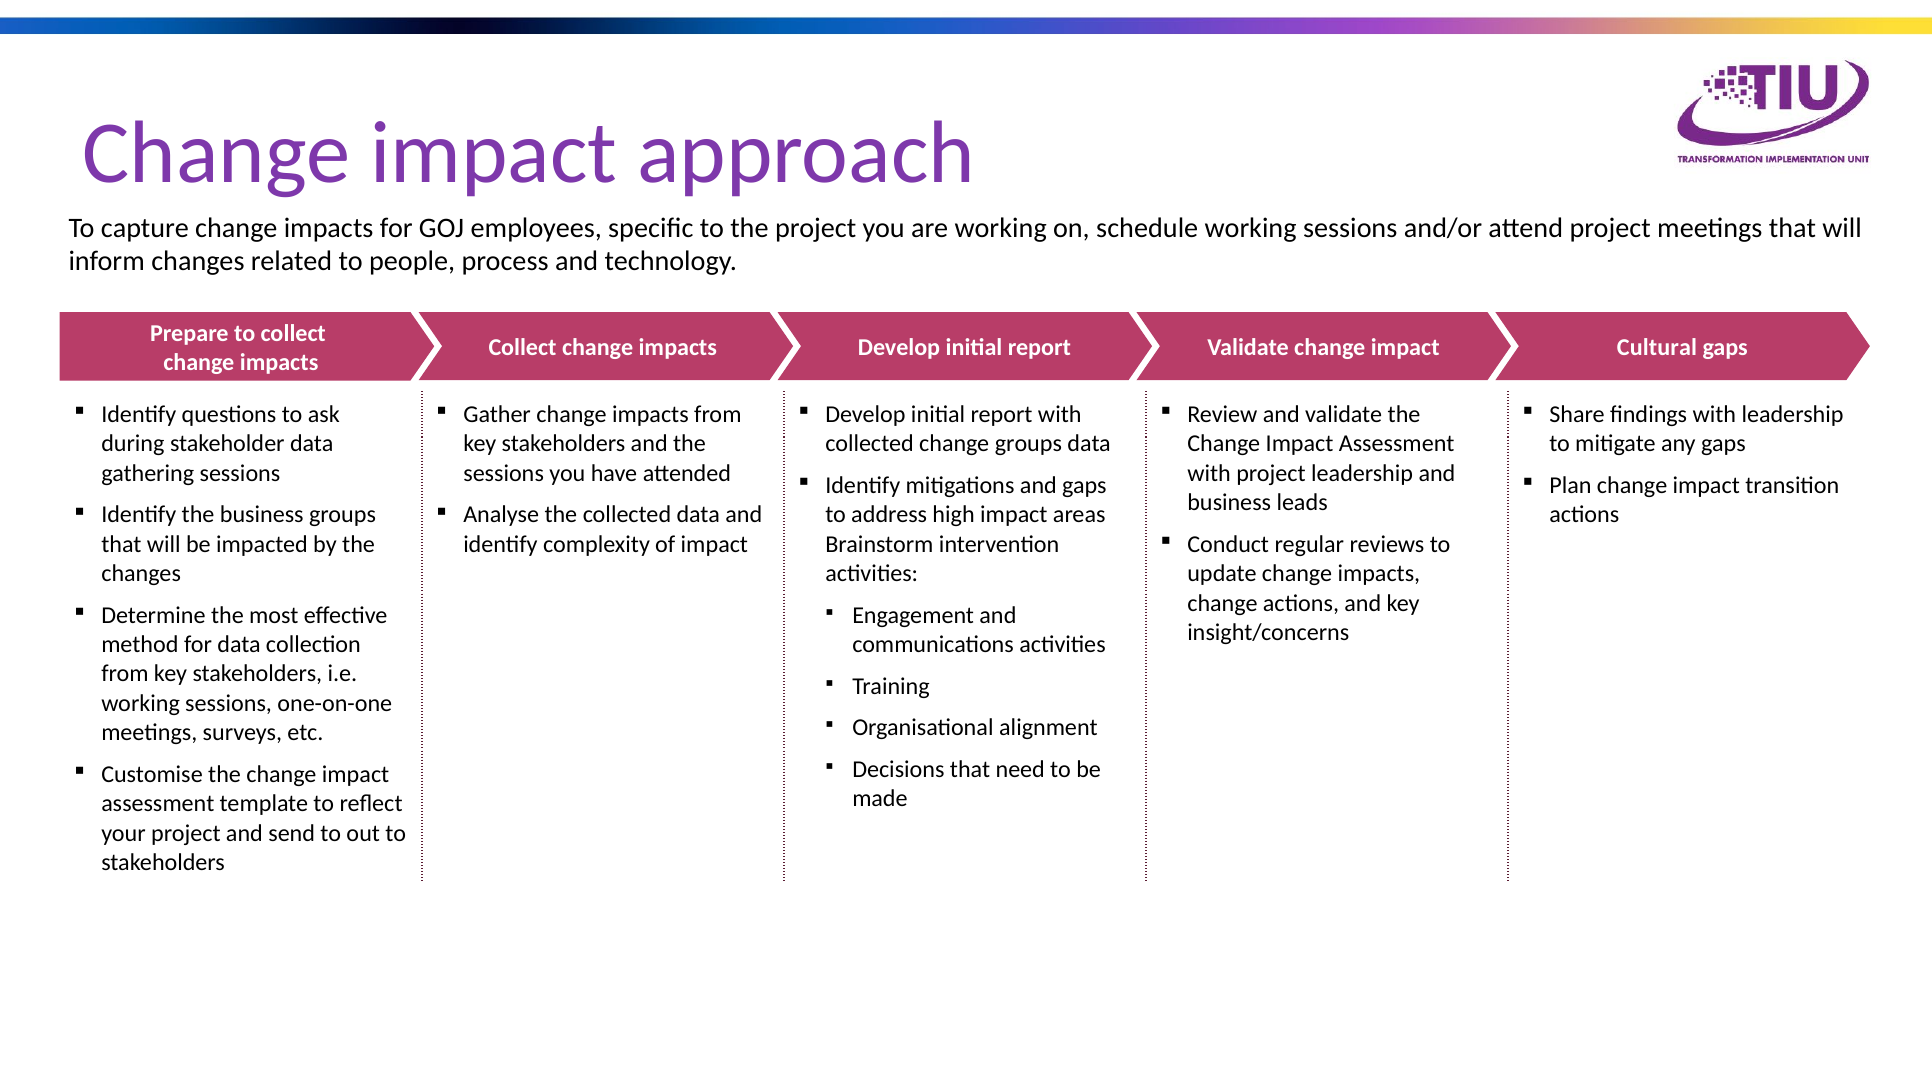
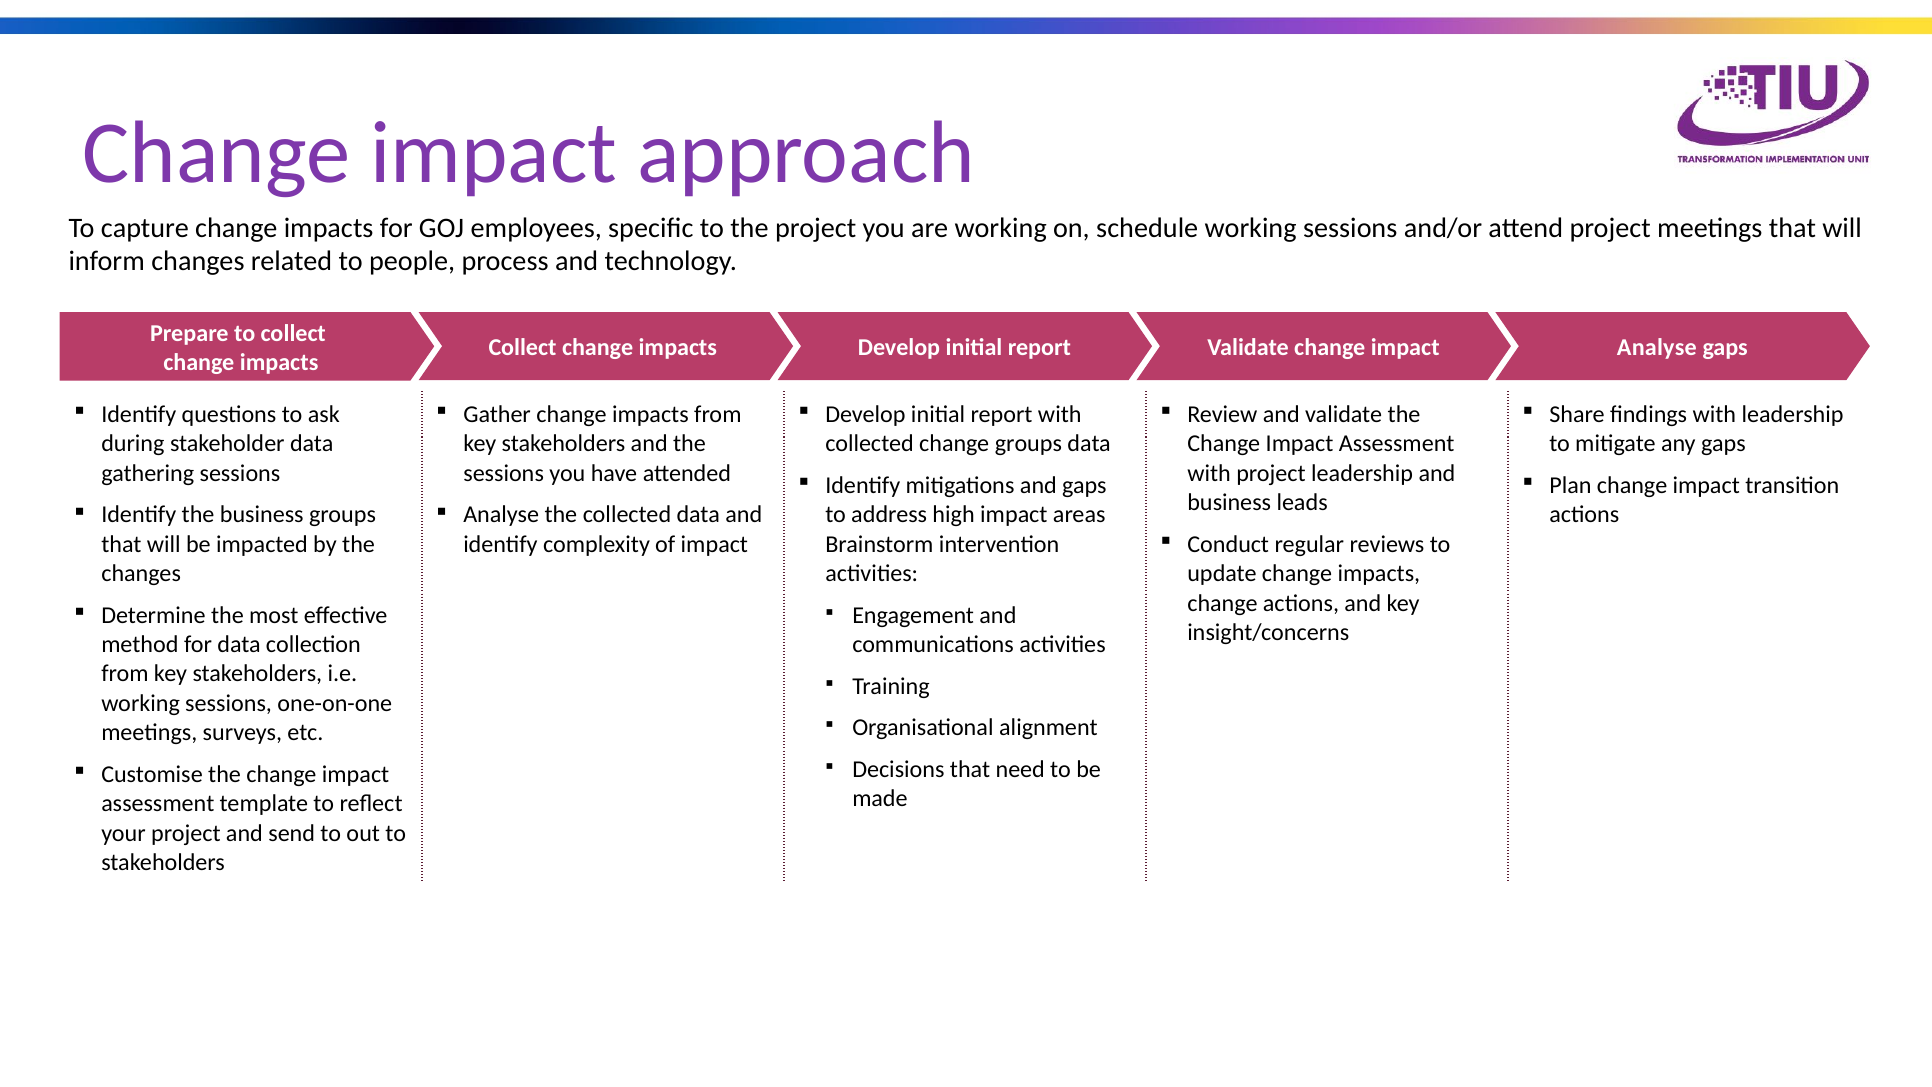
impact Cultural: Cultural -> Analyse
